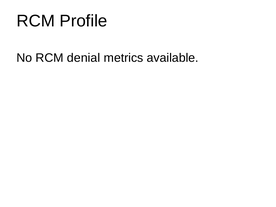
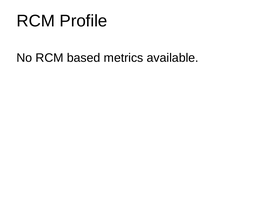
denial: denial -> based
